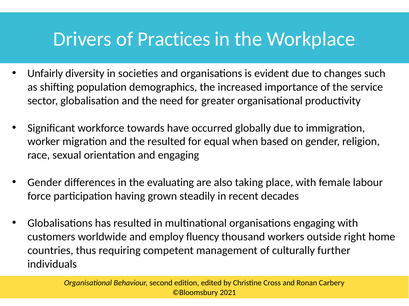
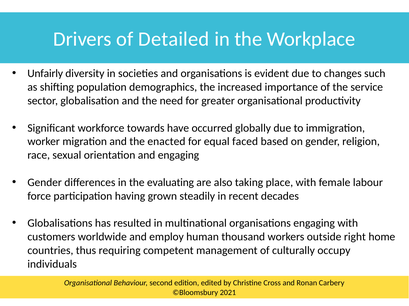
Practices: Practices -> Detailed
the resulted: resulted -> enacted
when: when -> faced
fluency: fluency -> human
further: further -> occupy
